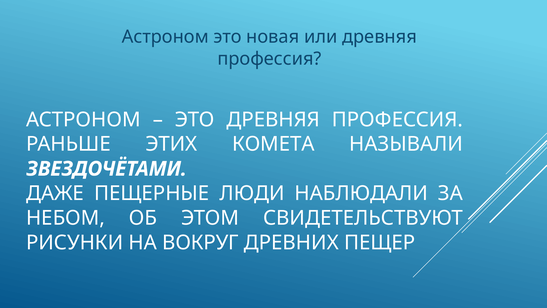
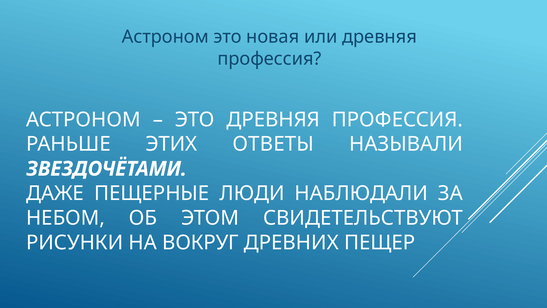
КОМЕТА: КОМЕТА -> ОТВЕТЫ
